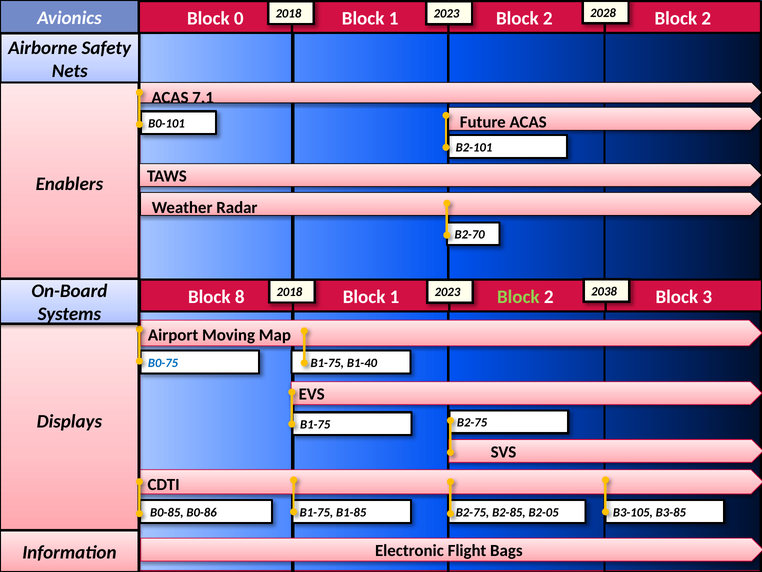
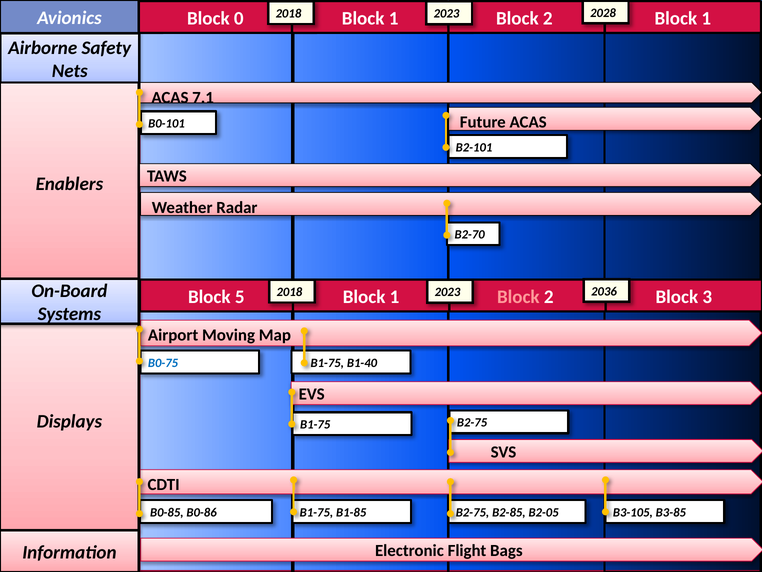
2 Block 2: 2 -> 1
8: 8 -> 5
Block at (518, 297) colour: light green -> pink
2038: 2038 -> 2036
